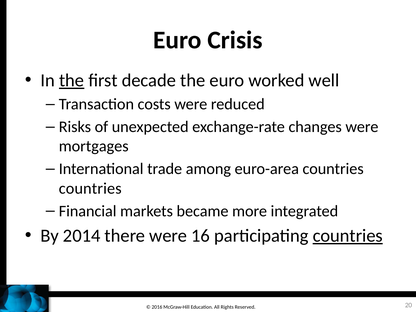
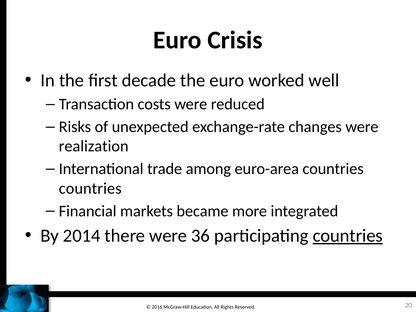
the at (72, 80) underline: present -> none
mortgages: mortgages -> realization
16: 16 -> 36
